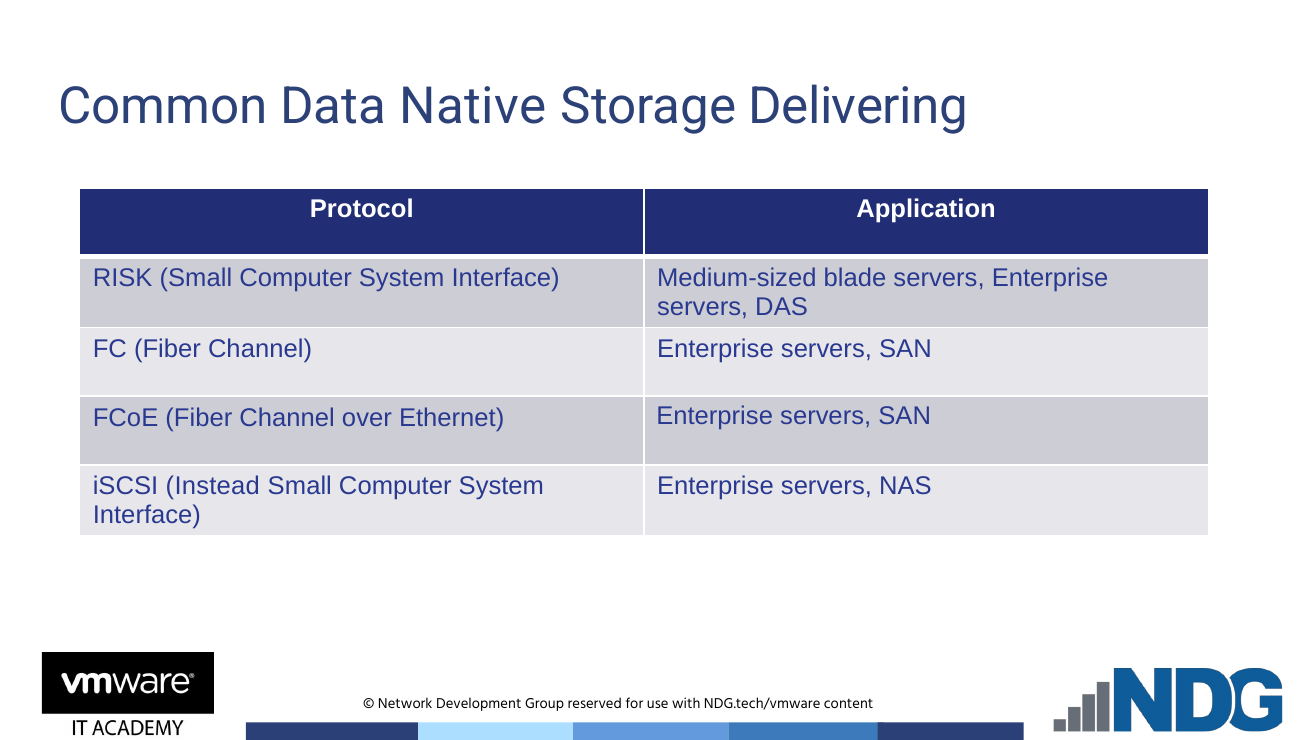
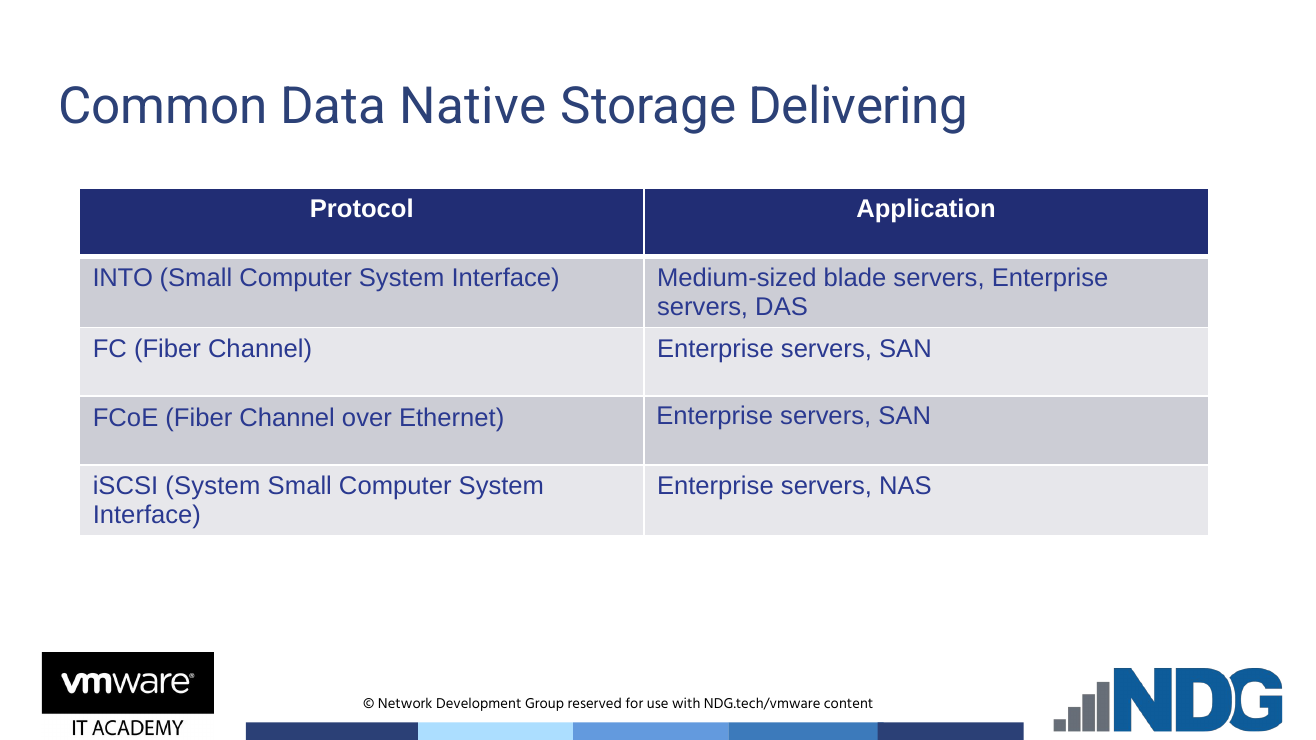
RISK: RISK -> INTO
iSCSI Instead: Instead -> System
